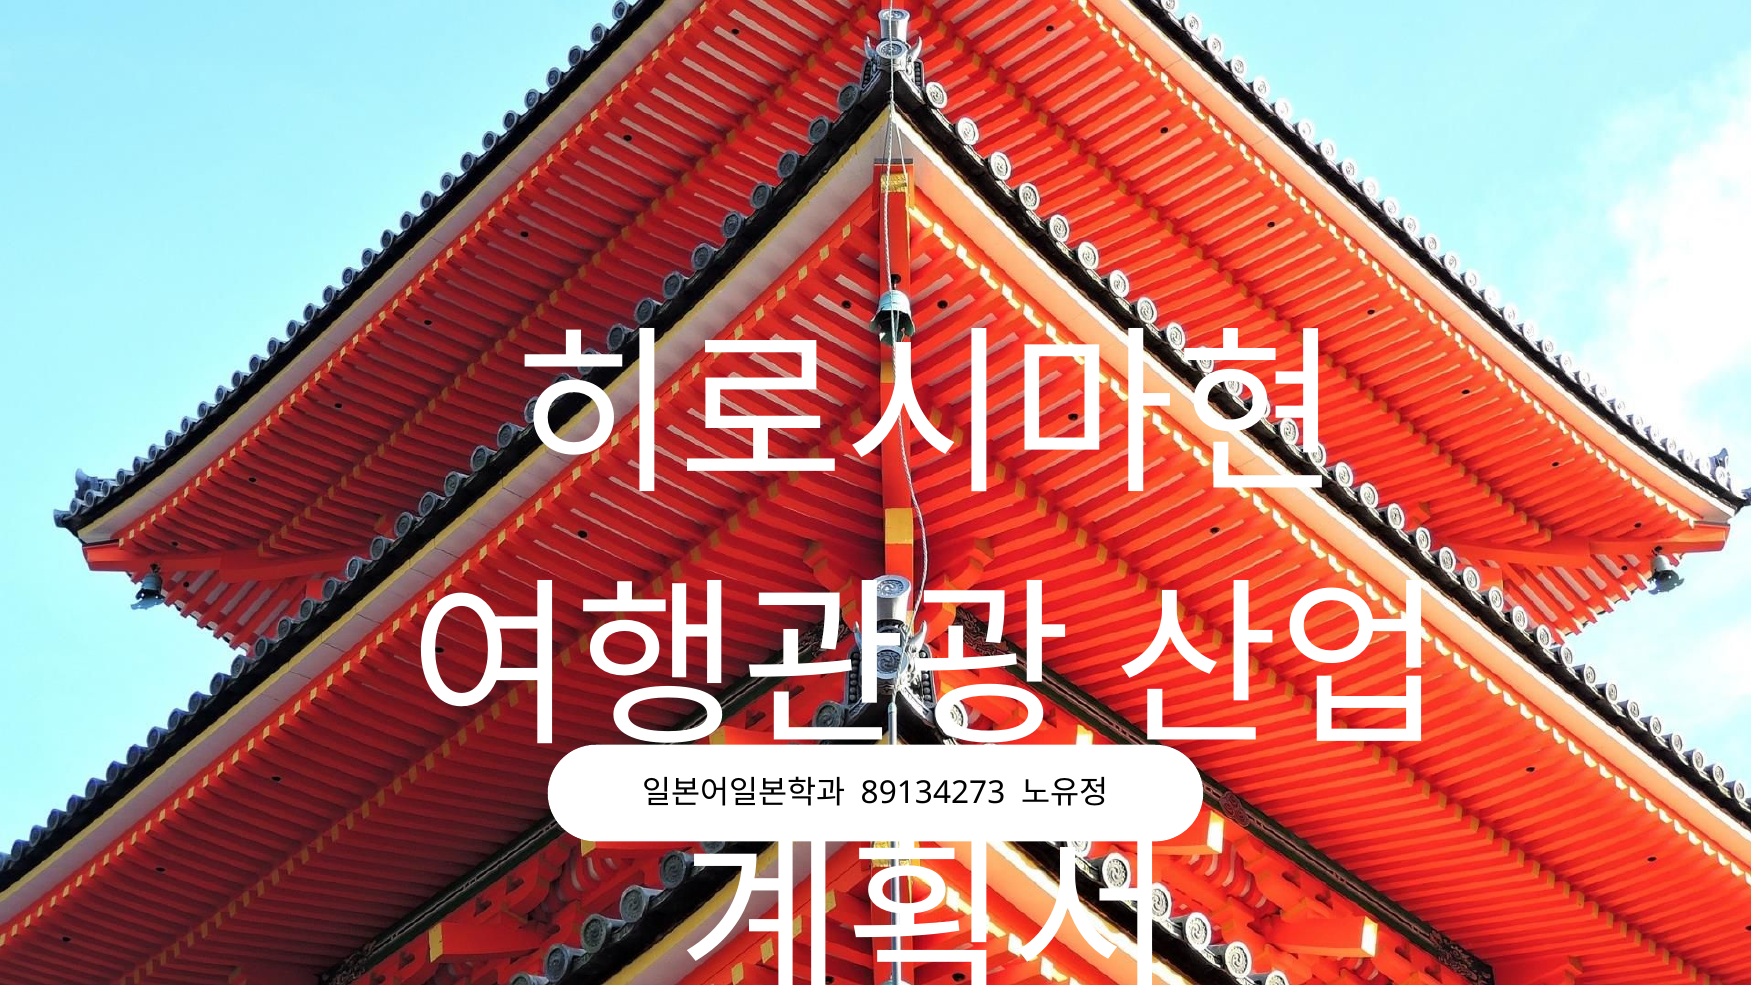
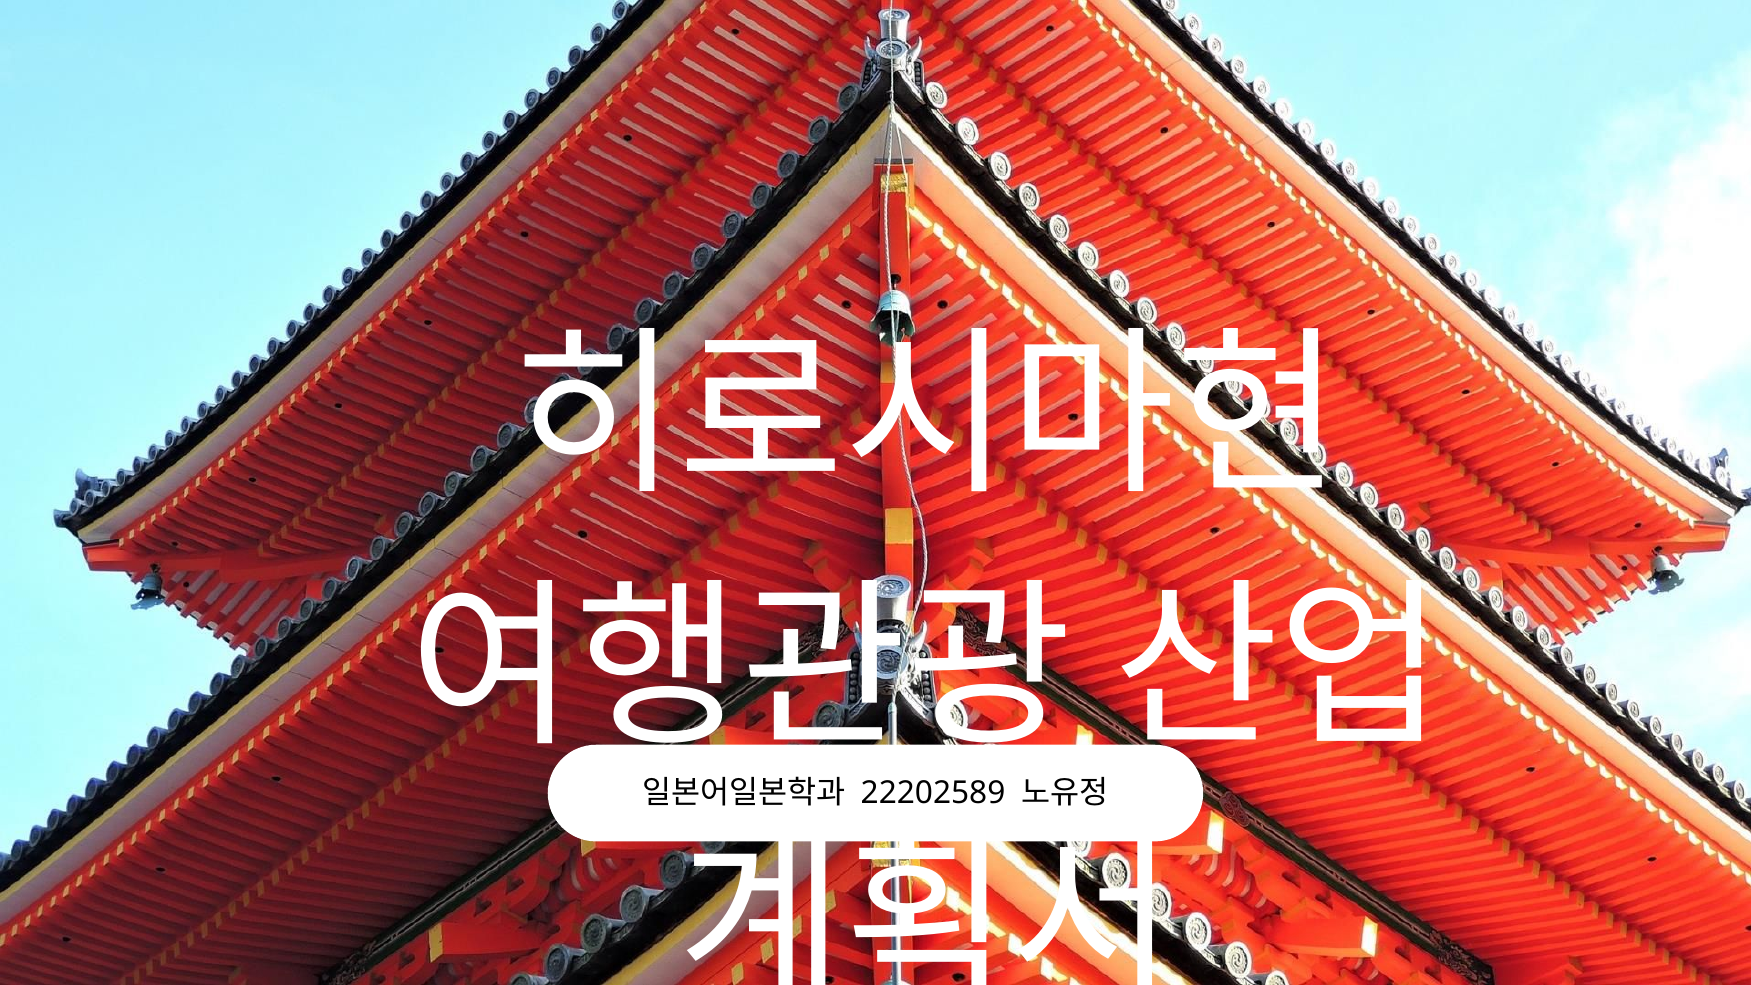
89134273: 89134273 -> 22202589
